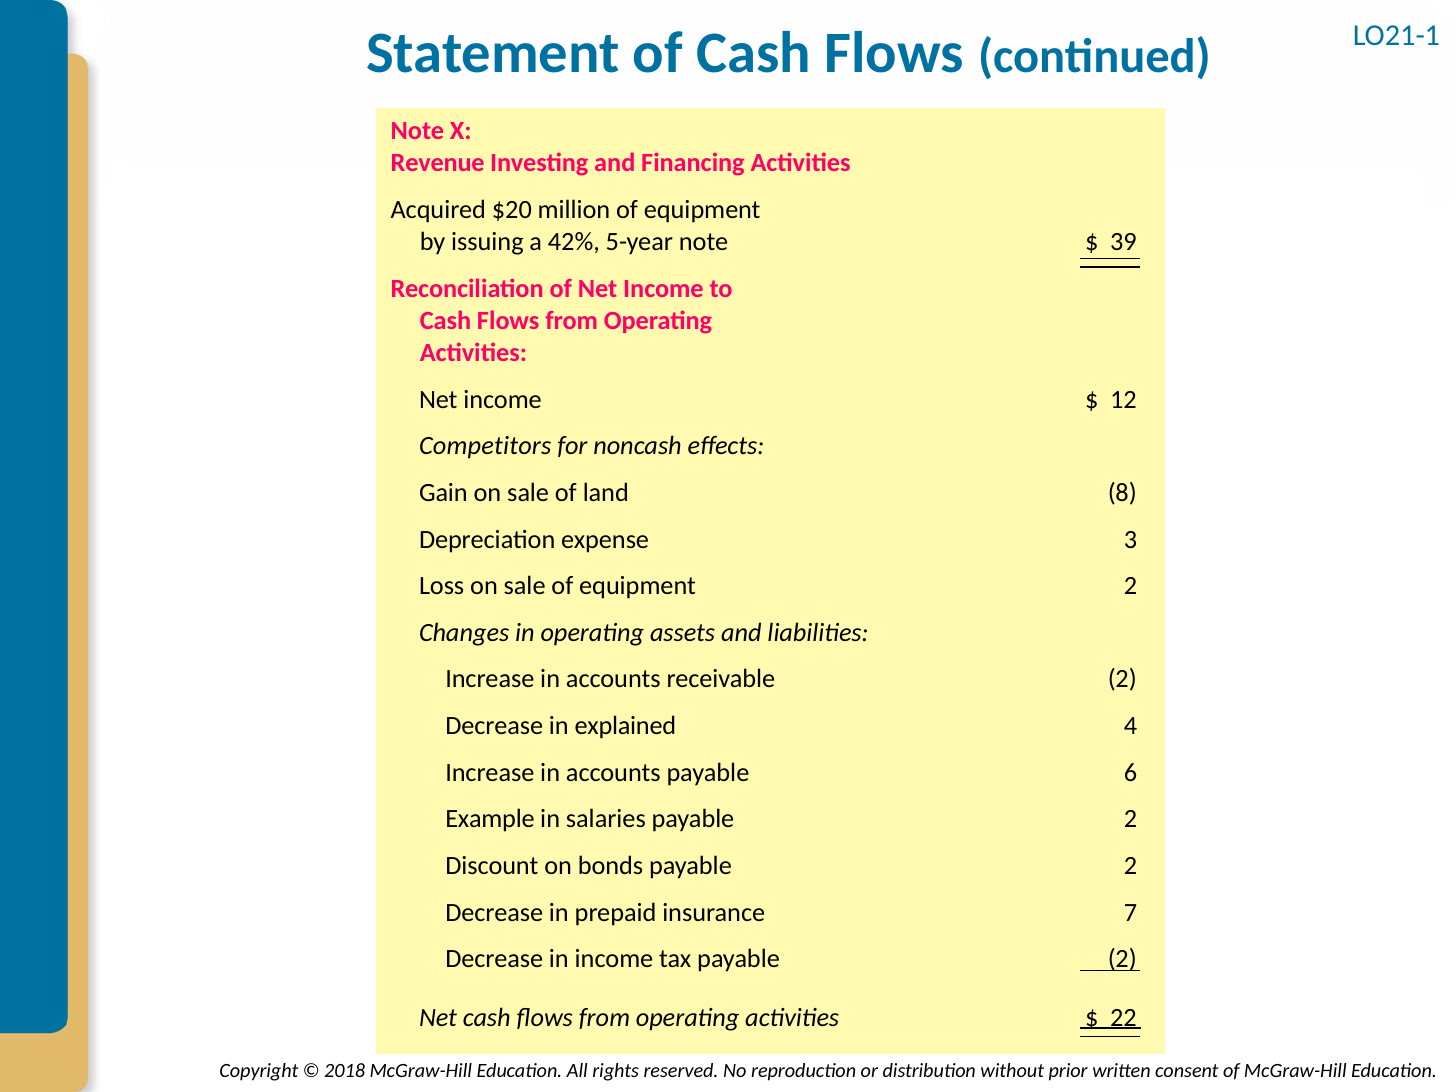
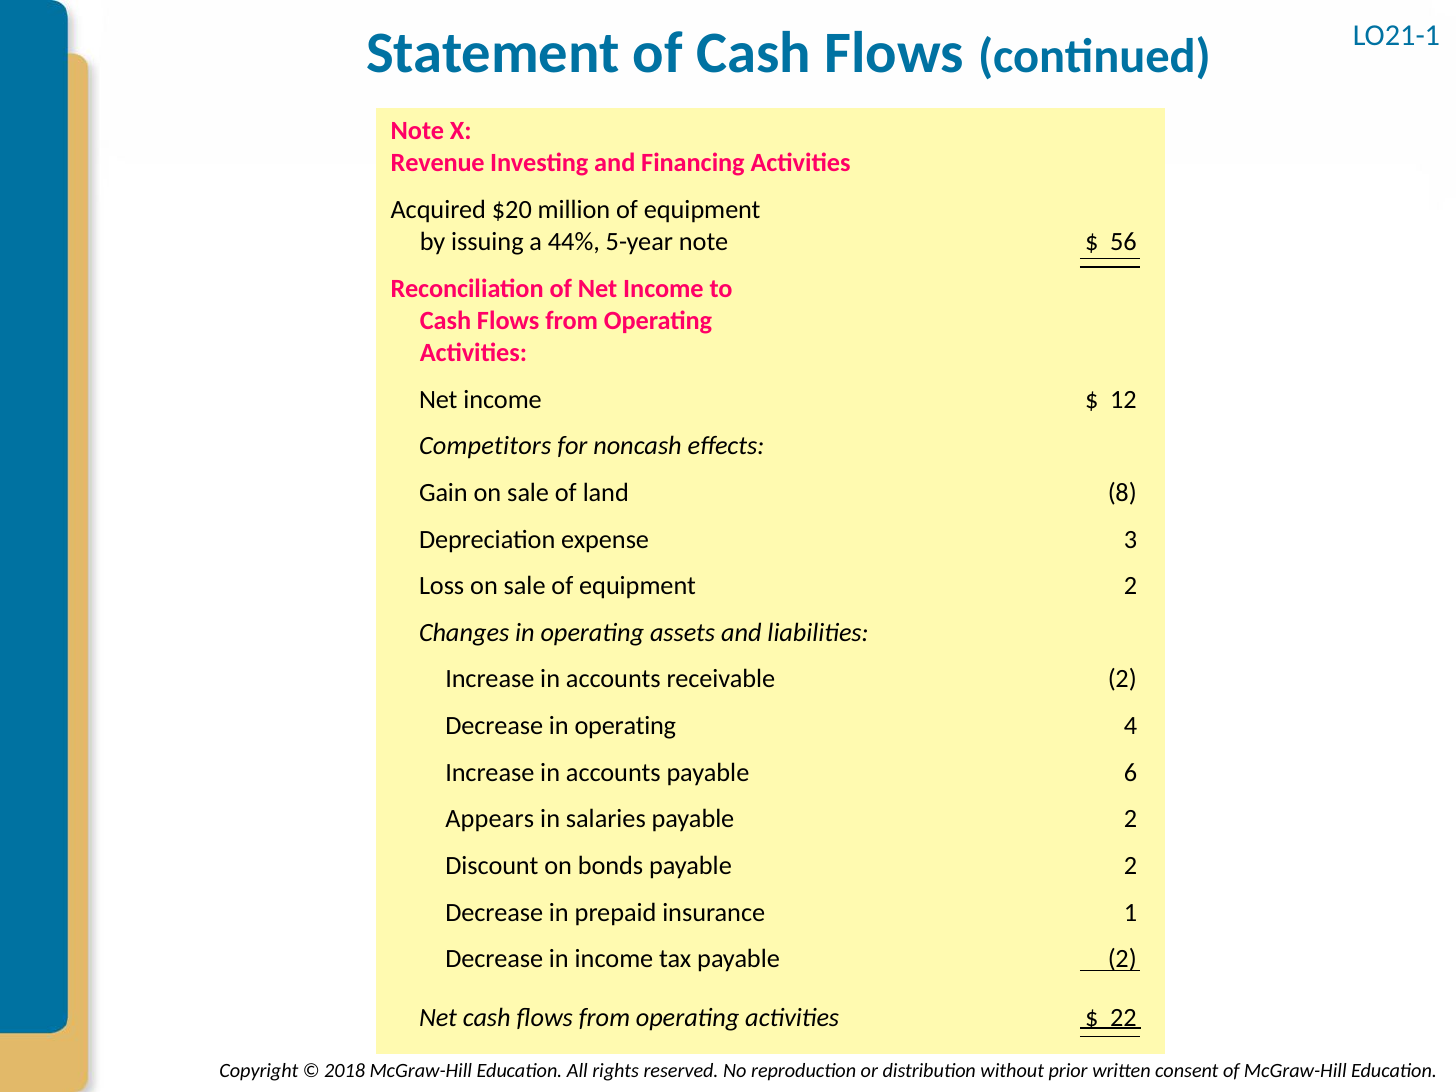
42%: 42% -> 44%
39: 39 -> 56
Decrease in explained: explained -> operating
Example: Example -> Appears
7: 7 -> 1
